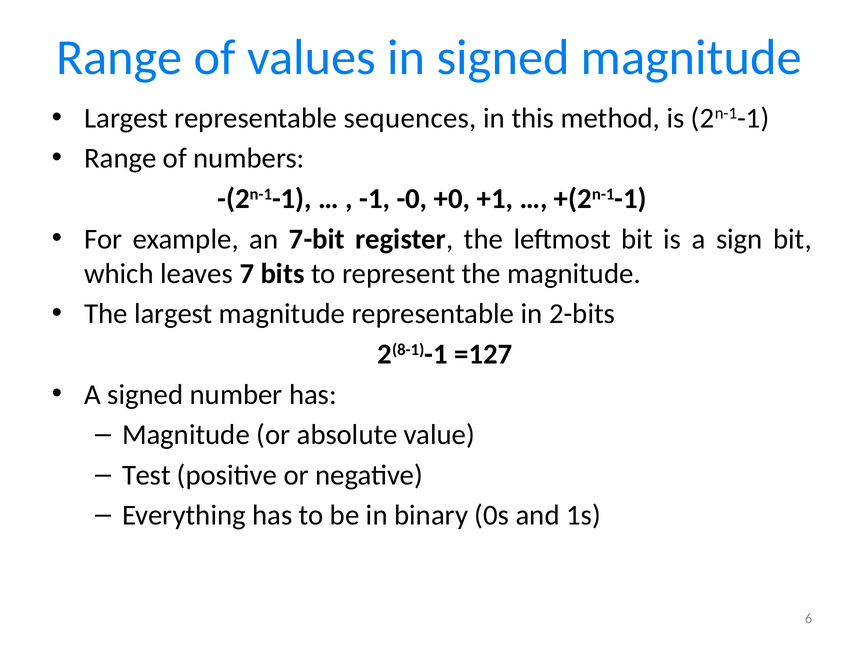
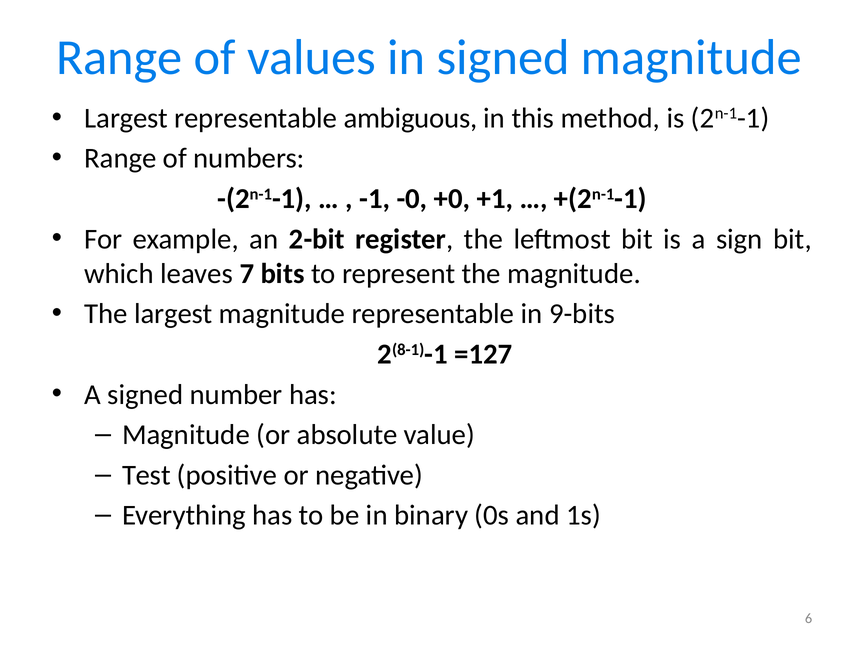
sequences: sequences -> ambiguous
7-bit: 7-bit -> 2-bit
2-bits: 2-bits -> 9-bits
